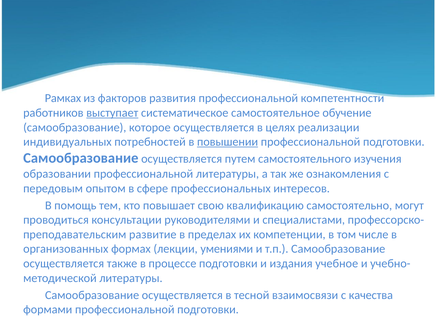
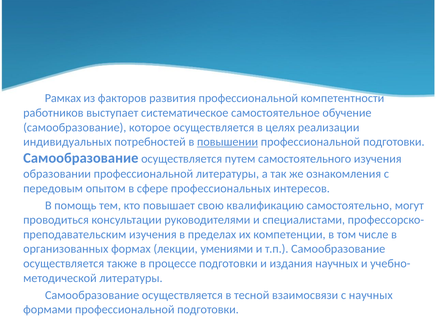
выступает underline: present -> none
развитие at (153, 234): развитие -> изучения
издания учебное: учебное -> научных
с качества: качества -> научных
